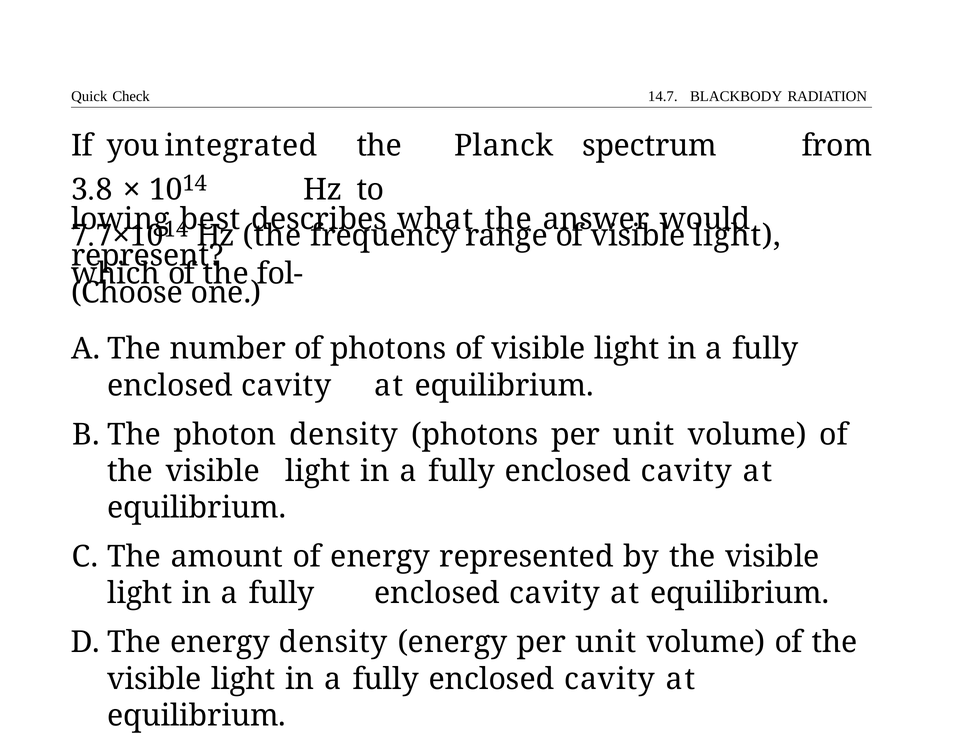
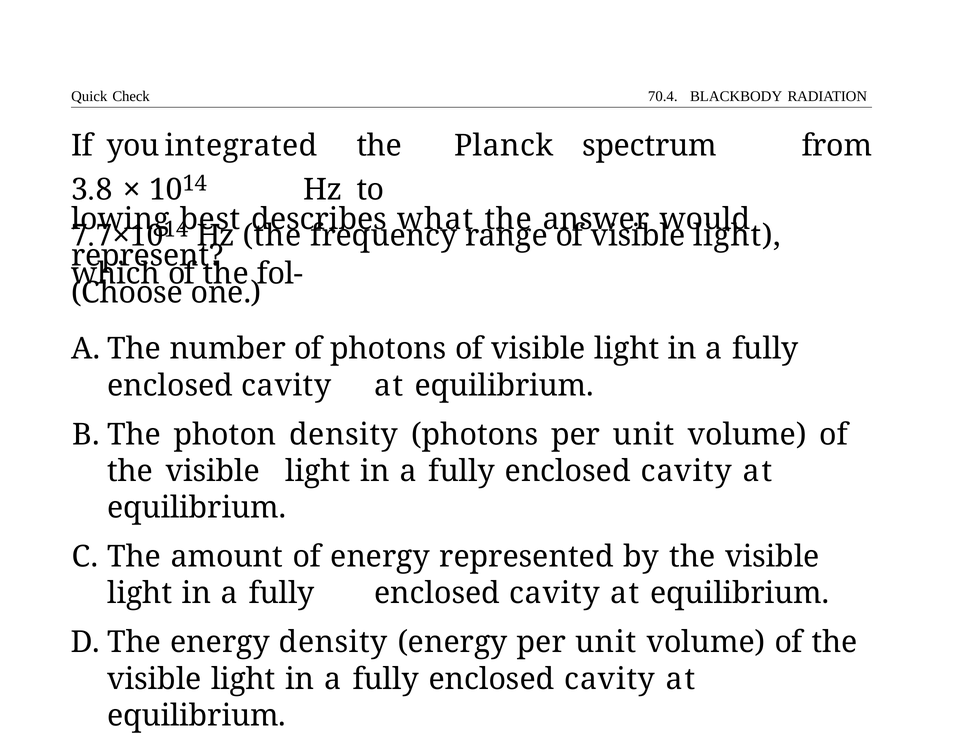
14.7: 14.7 -> 70.4
